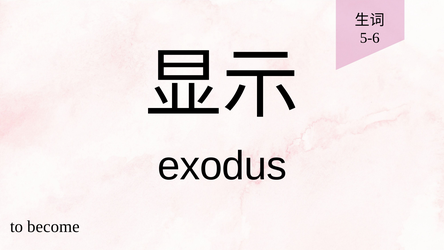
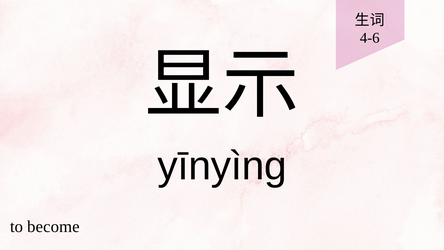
5-6: 5-6 -> 4-6
exodus: exodus -> yīnyìng
